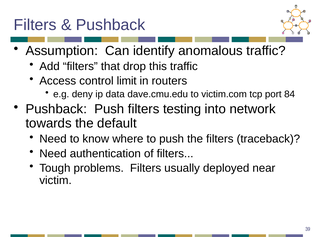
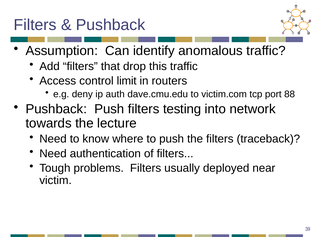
data: data -> auth
84: 84 -> 88
default: default -> lecture
